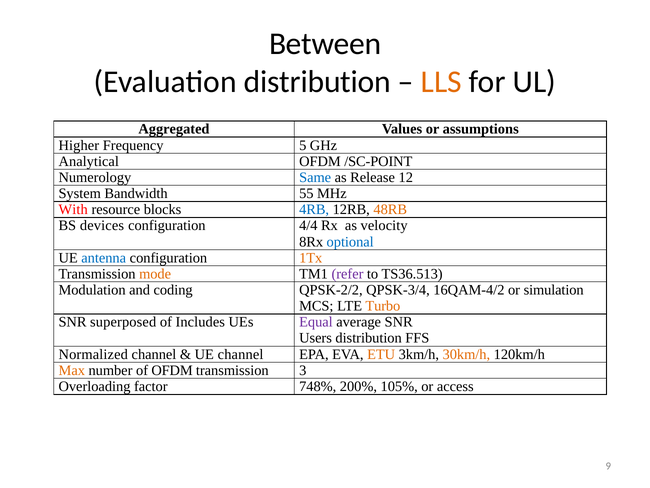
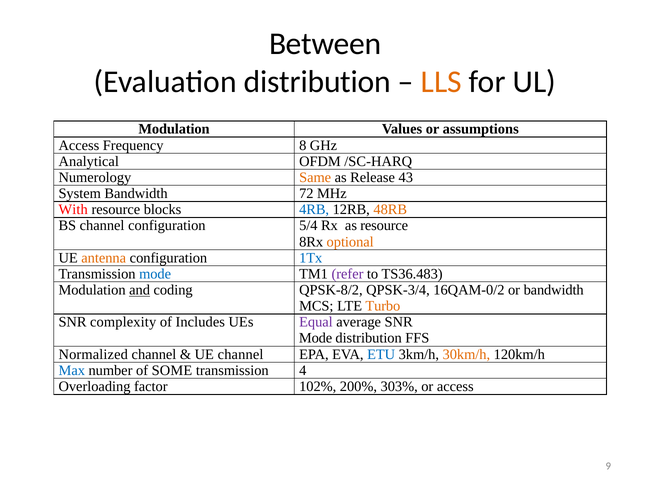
Aggregated at (174, 129): Aggregated -> Modulation
Higher at (79, 145): Higher -> Access
5: 5 -> 8
/SC-POINT: /SC-POINT -> /SC-HARQ
Same colour: blue -> orange
12: 12 -> 43
55: 55 -> 72
BS devices: devices -> channel
4/4: 4/4 -> 5/4
as velocity: velocity -> resource
optional colour: blue -> orange
antenna colour: blue -> orange
1Tx colour: orange -> blue
mode at (155, 274) colour: orange -> blue
TS36.513: TS36.513 -> TS36.483
and underline: none -> present
QPSK-2/2: QPSK-2/2 -> QPSK-8/2
16QAM-4/2: 16QAM-4/2 -> 16QAM-0/2
or simulation: simulation -> bandwidth
superposed: superposed -> complexity
Users at (316, 338): Users -> Mode
ETU colour: orange -> blue
Max colour: orange -> blue
of OFDM: OFDM -> SOME
3: 3 -> 4
748%: 748% -> 102%
105%: 105% -> 303%
